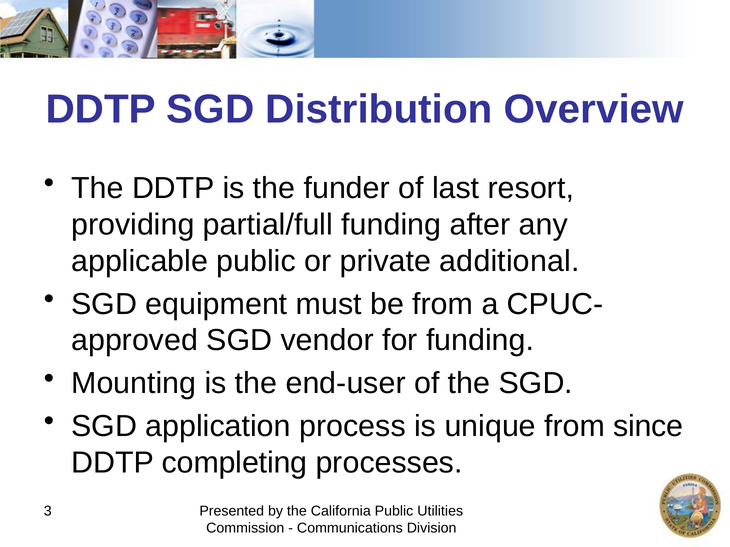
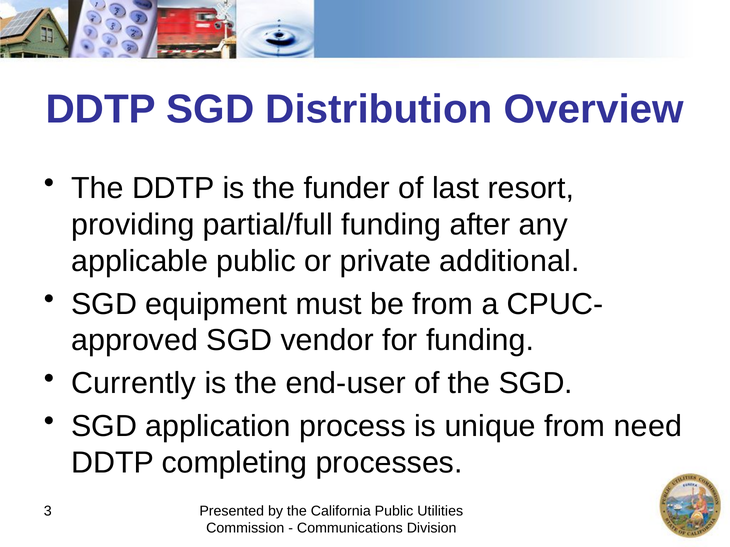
Mounting: Mounting -> Currently
since: since -> need
